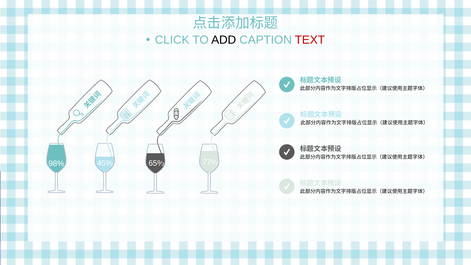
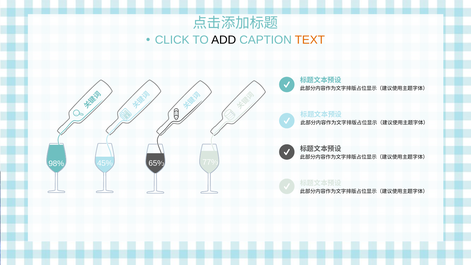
TEXT colour: red -> orange
